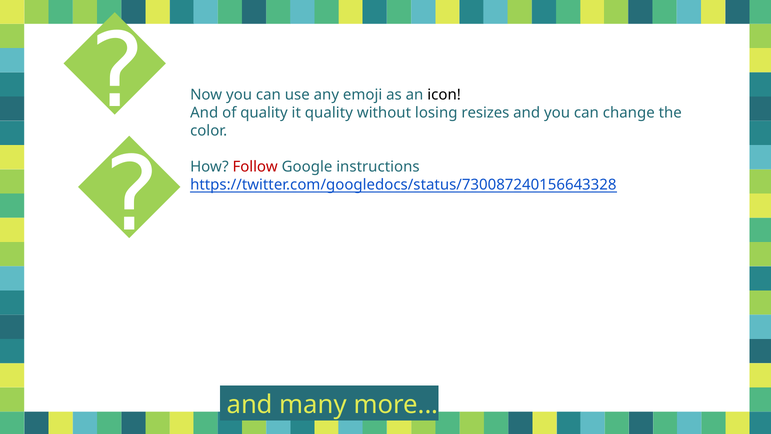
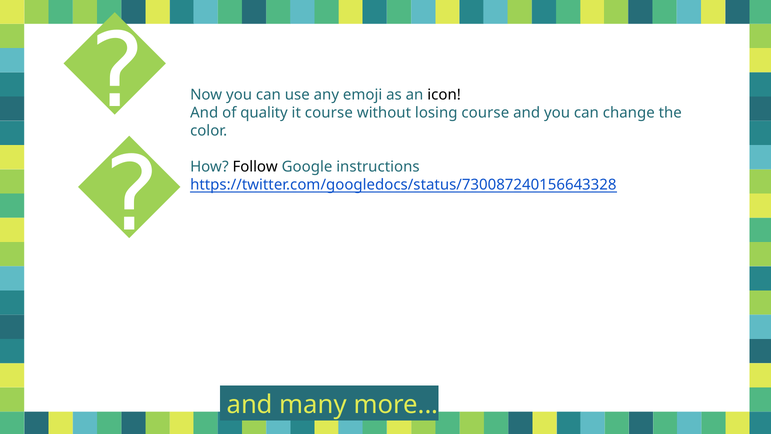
it quality: quality -> course
losing resizes: resizes -> course
Follow colour: red -> black
